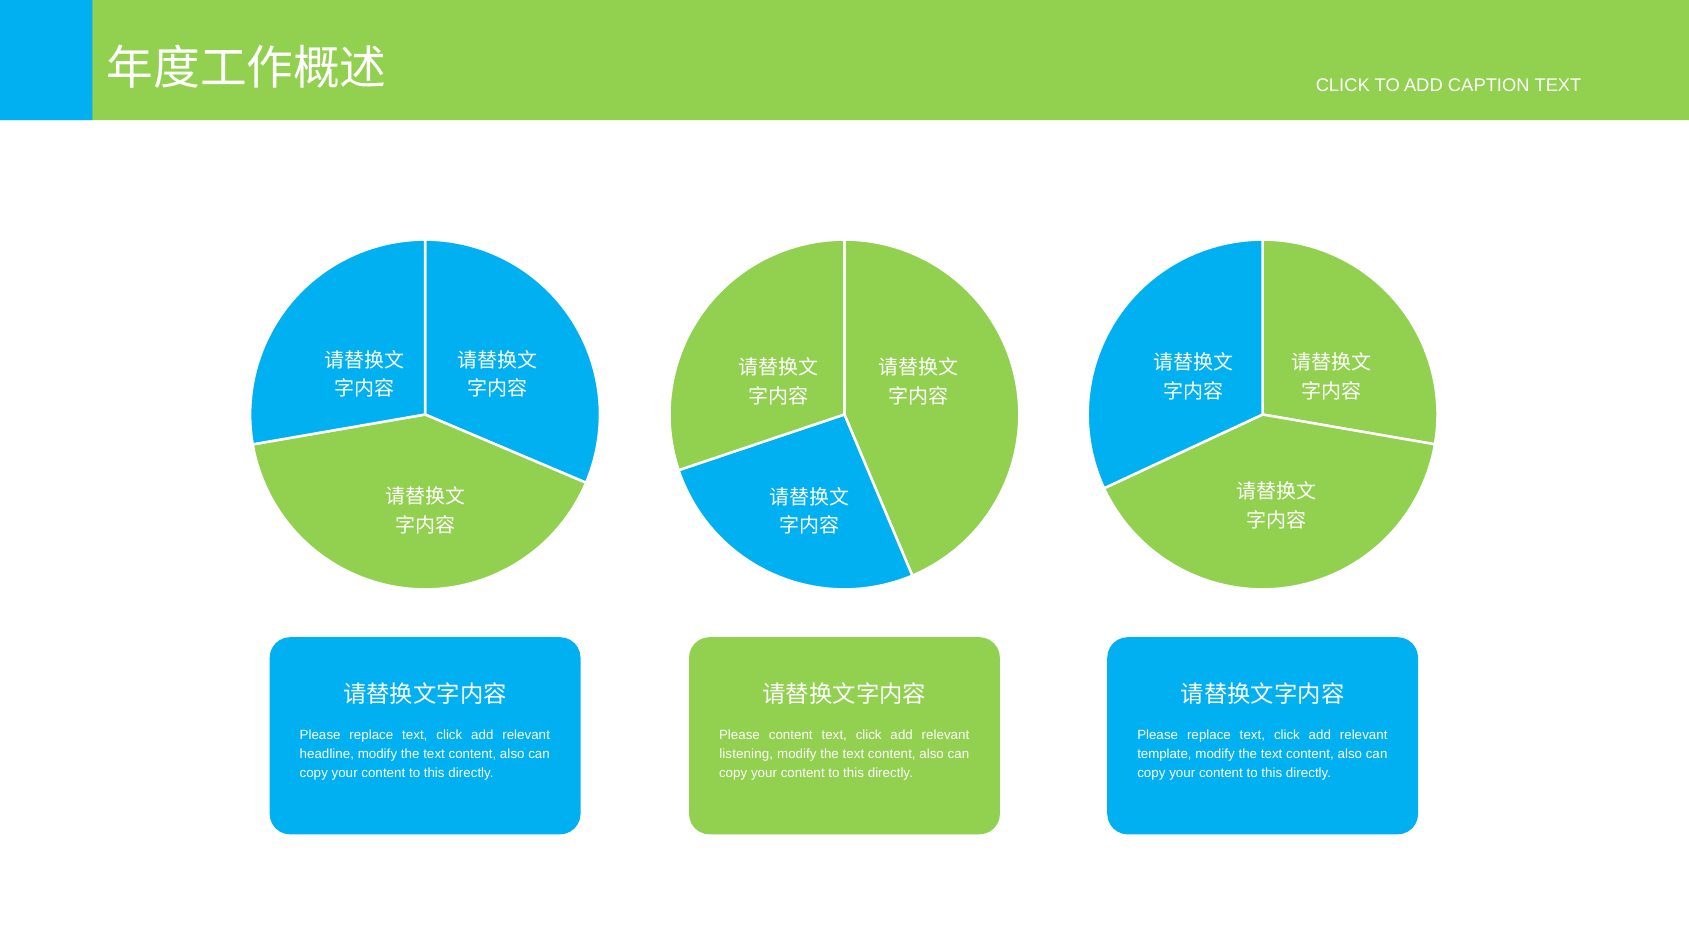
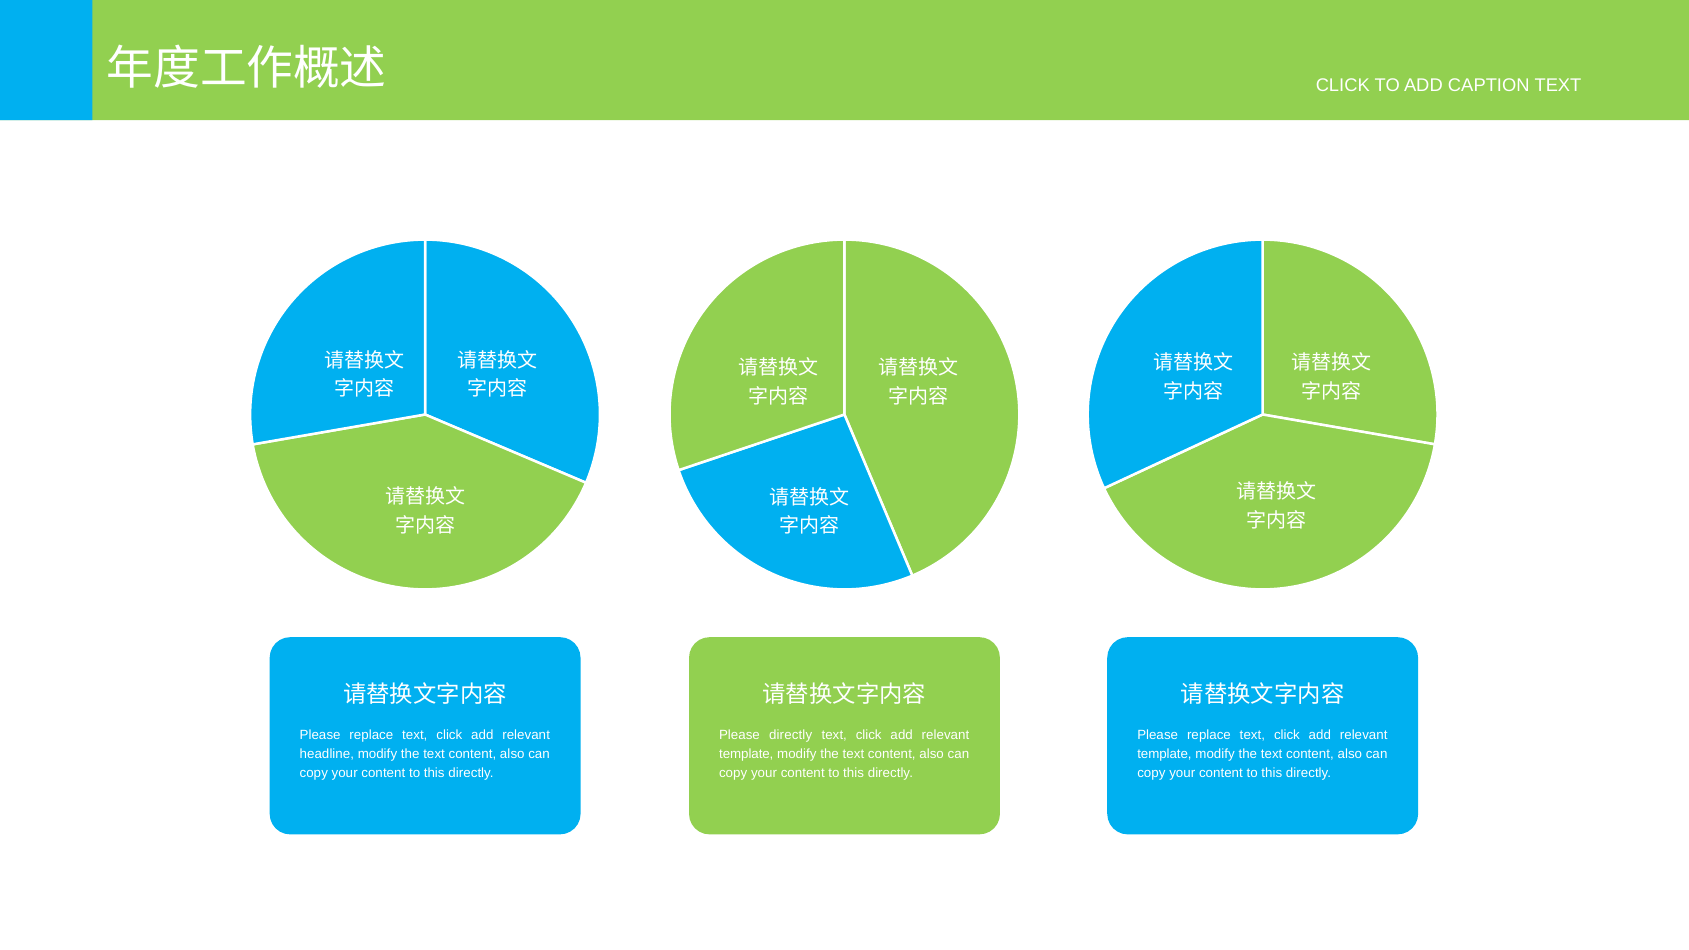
Please content: content -> directly
listening at (746, 754): listening -> template
